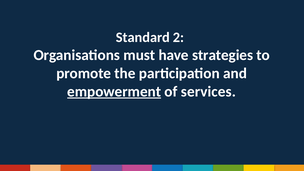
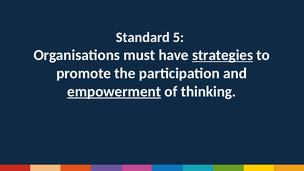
2: 2 -> 5
strategies underline: none -> present
services: services -> thinking
